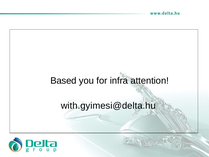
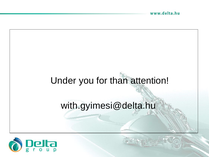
Based: Based -> Under
infra: infra -> than
